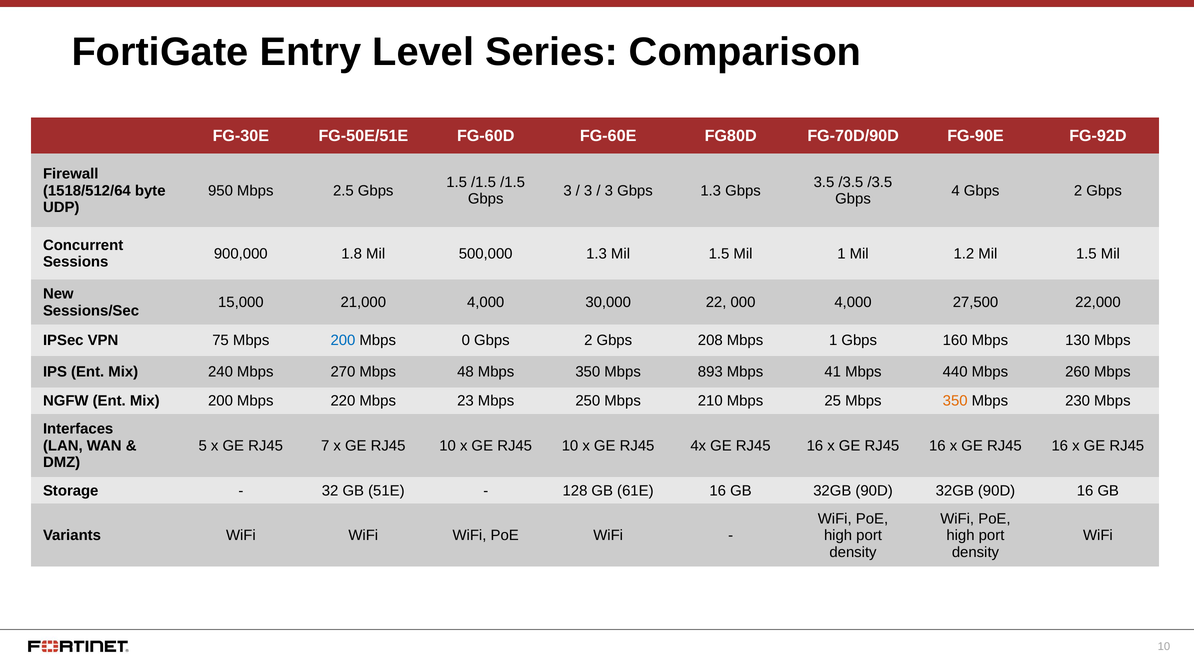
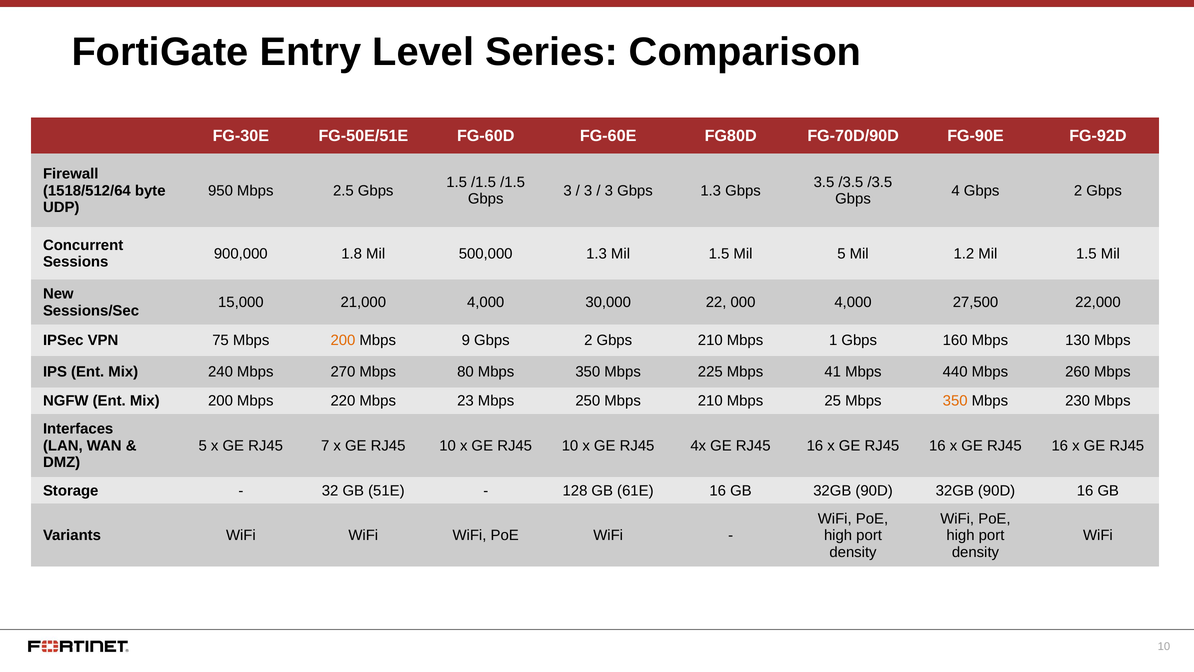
Mil 1: 1 -> 5
200 at (343, 340) colour: blue -> orange
0: 0 -> 9
Gbps 208: 208 -> 210
48: 48 -> 80
893: 893 -> 225
